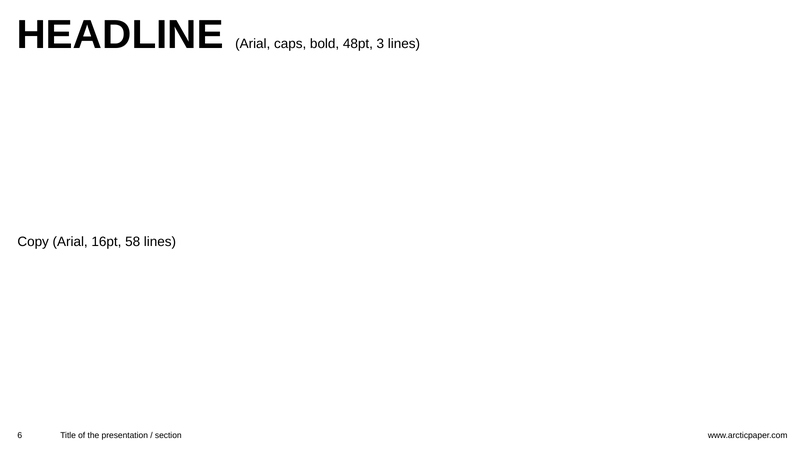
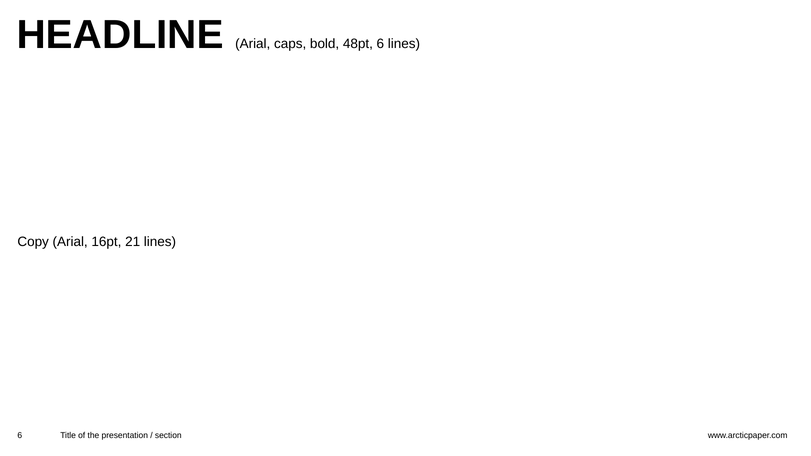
48pt 3: 3 -> 6
58: 58 -> 21
